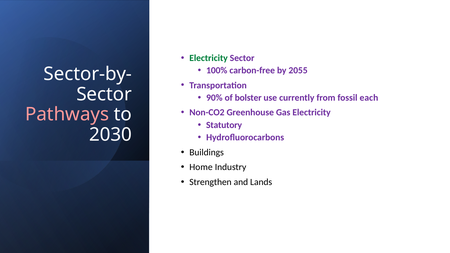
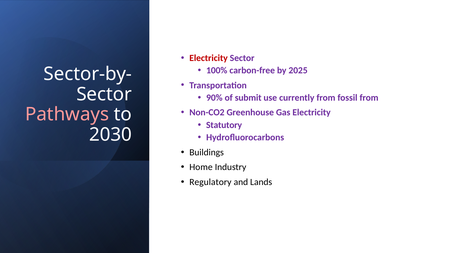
Electricity at (209, 58) colour: green -> red
2055: 2055 -> 2025
bolster: bolster -> submit
fossil each: each -> from
Strengthen: Strengthen -> Regulatory
